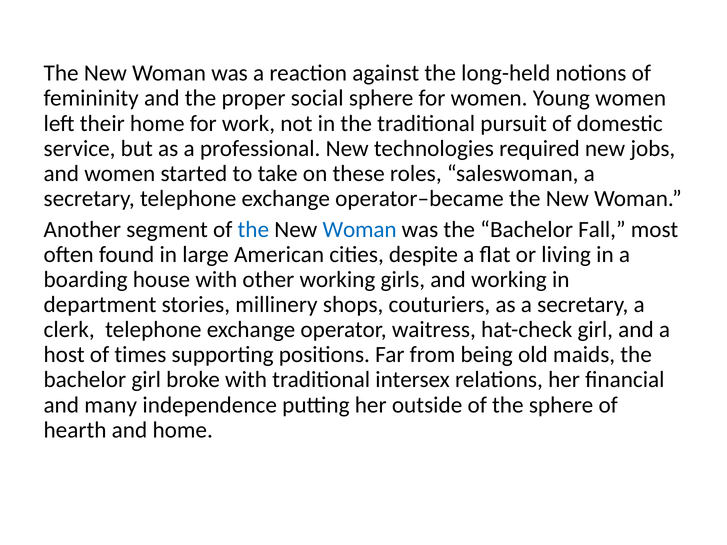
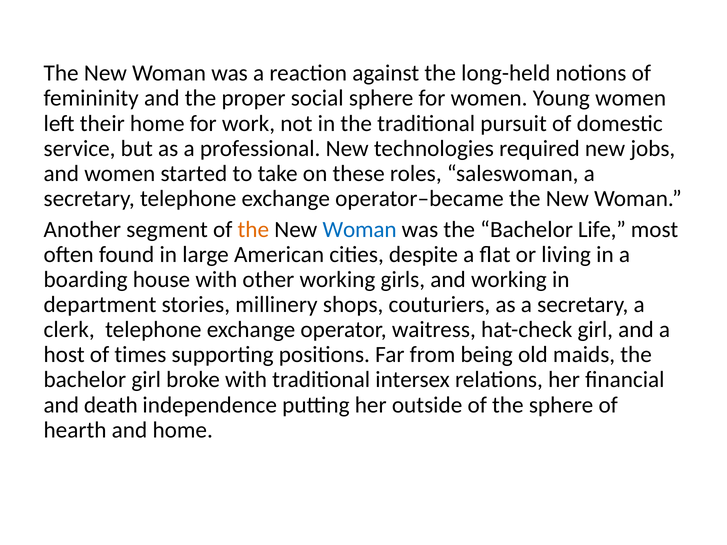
the at (253, 230) colour: blue -> orange
Fall: Fall -> Life
many: many -> death
